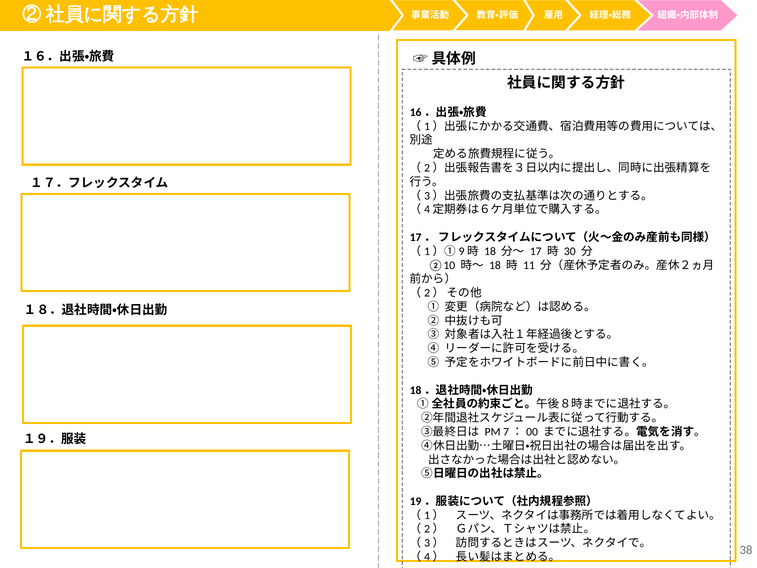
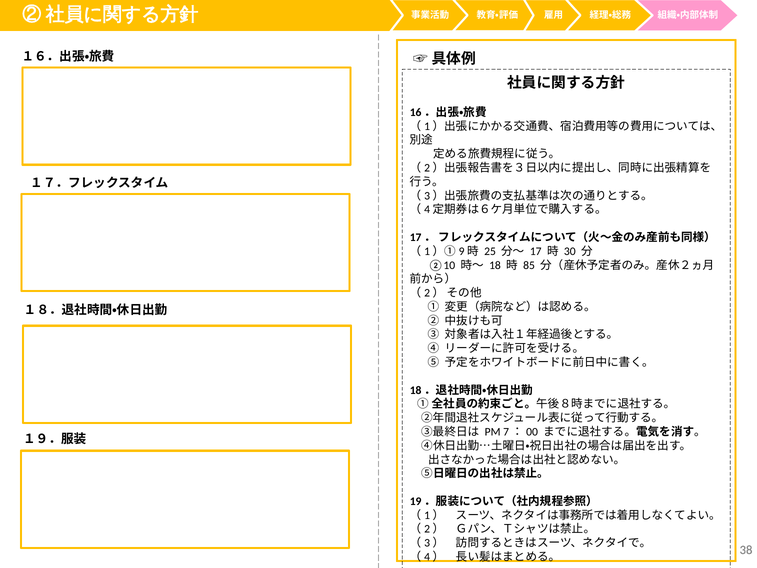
18 at (490, 251): 18 -> 25
11: 11 -> 85
